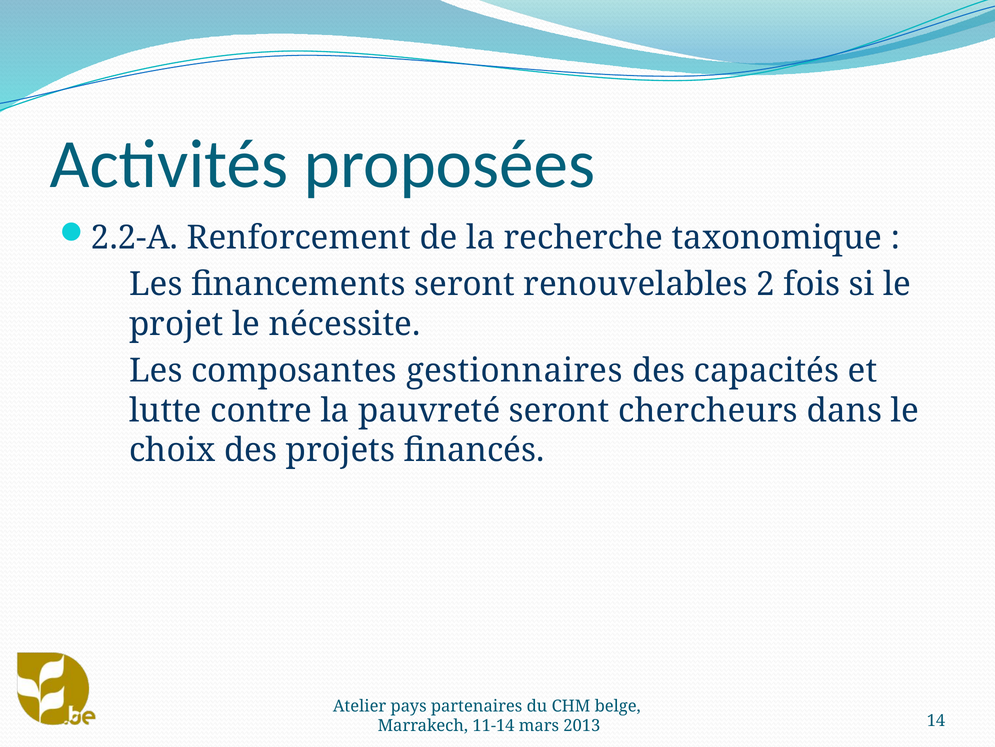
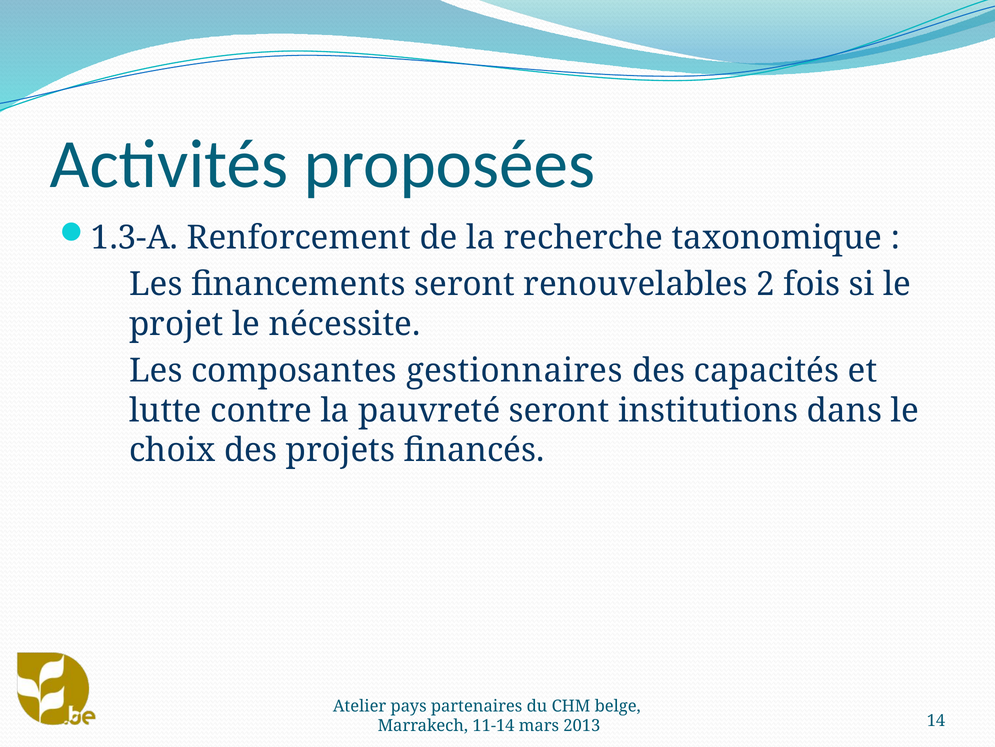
2.2-A: 2.2-A -> 1.3-A
chercheurs: chercheurs -> institutions
